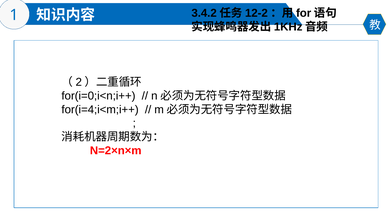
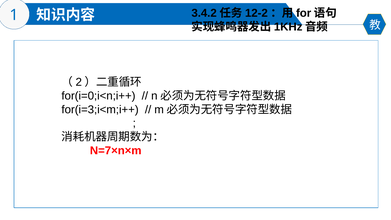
for(i=4;i<m;i++: for(i=4;i<m;i++ -> for(i=3;i<m;i++
N=2×n×m: N=2×n×m -> N=7×n×m
